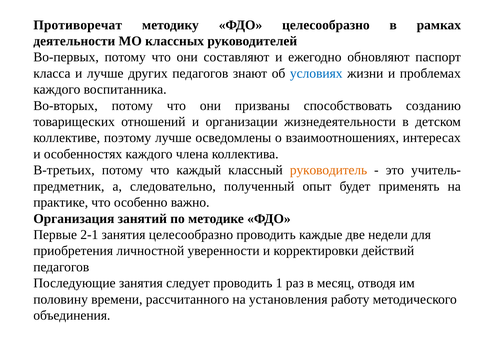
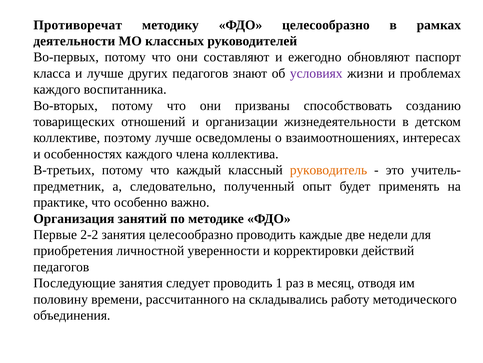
условиях colour: blue -> purple
2-1: 2-1 -> 2-2
установления: установления -> складывались
